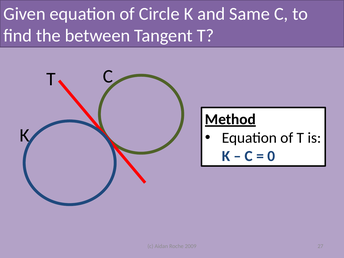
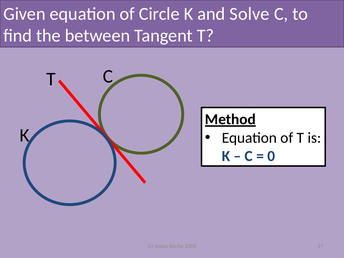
Same: Same -> Solve
